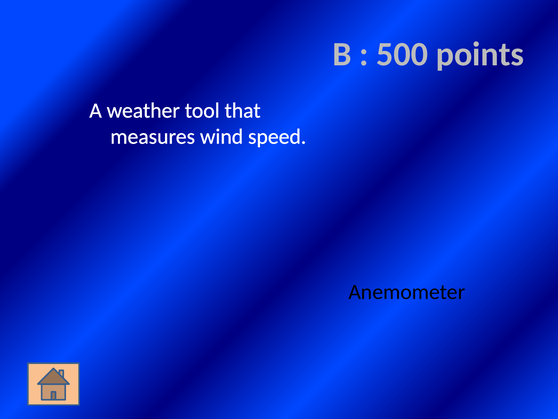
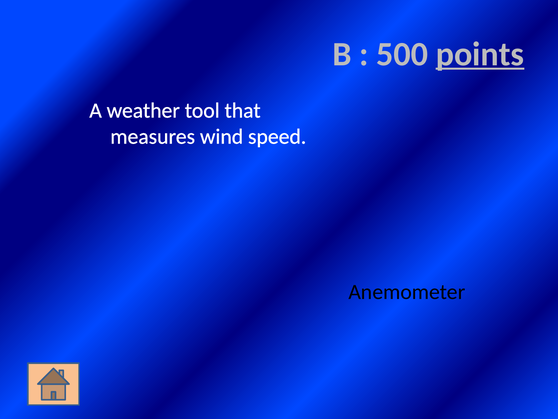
points underline: none -> present
